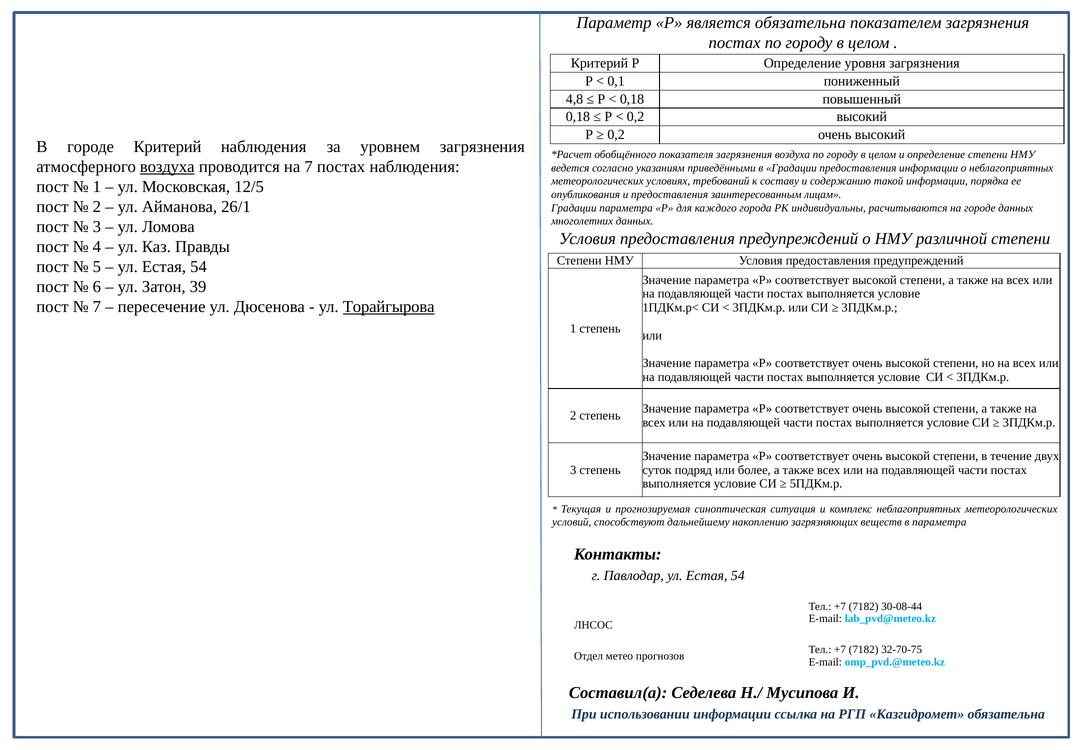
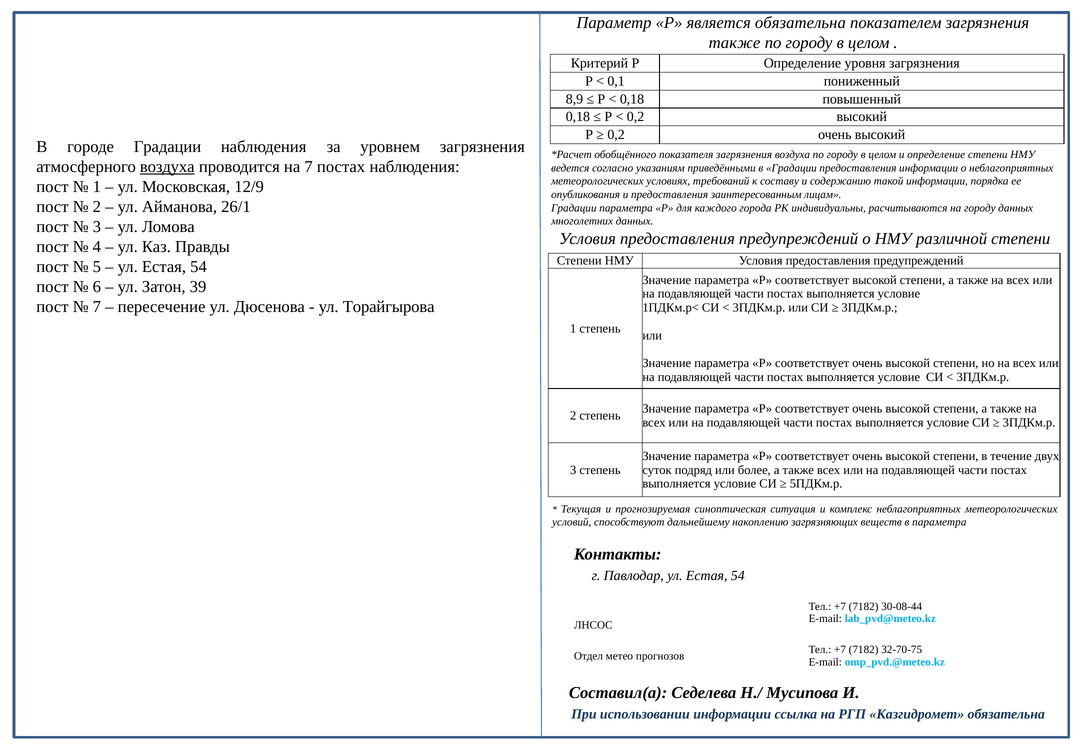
постах at (735, 43): постах -> также
4,8: 4,8 -> 8,9
городе Критерий: Критерий -> Градации
12/5: 12/5 -> 12/9
на городе: городе -> городу
Торайгырова underline: present -> none
